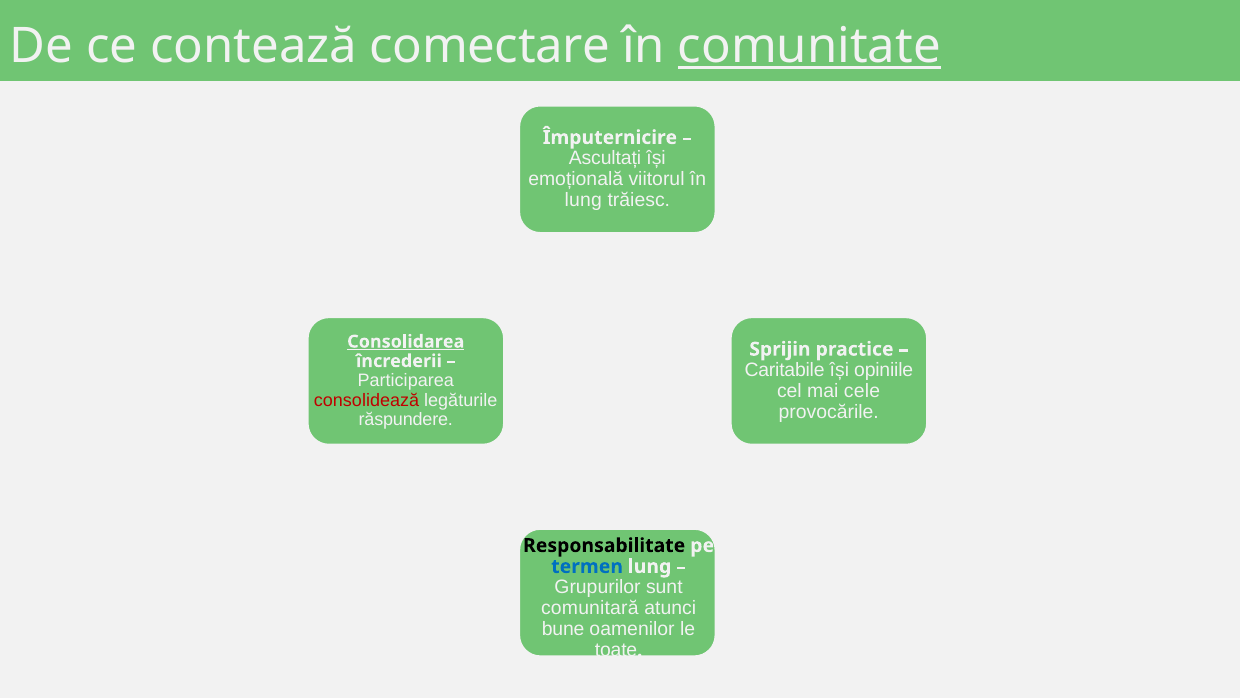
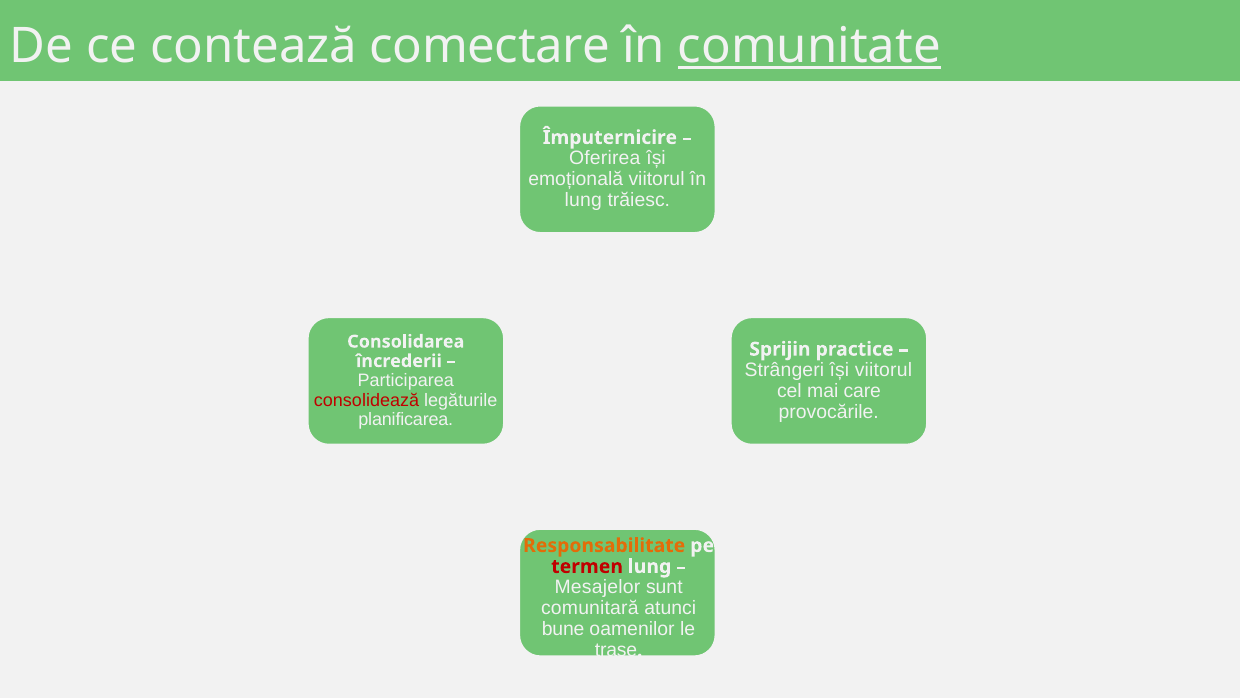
Ascultați: Ascultați -> Oferirea
Consolidarea underline: present -> none
Caritabile: Caritabile -> Strângeri
își opiniile: opiniile -> viitorul
cele: cele -> care
răspundere: răspundere -> planificarea
Responsabilitate colour: black -> orange
termen colour: blue -> red
Grupurilor: Grupurilor -> Mesajelor
toate: toate -> trase
